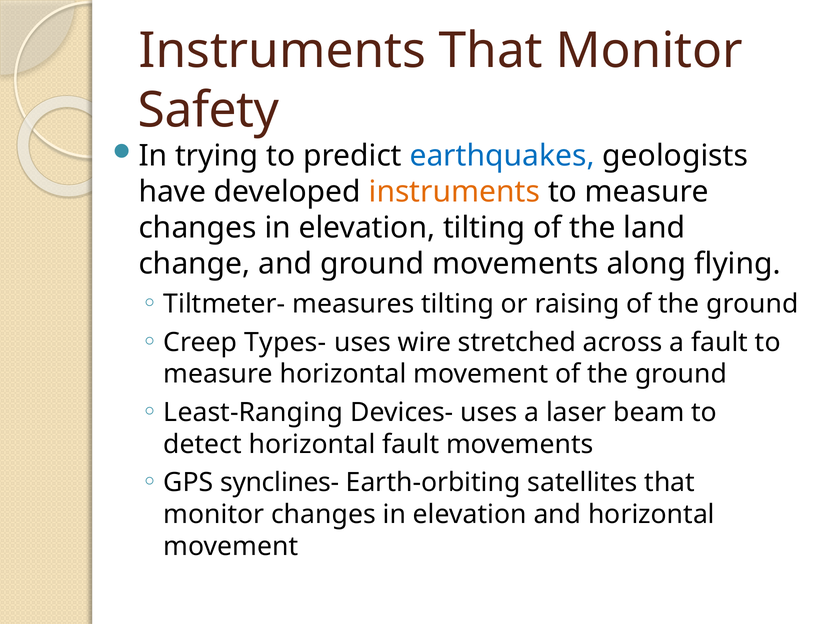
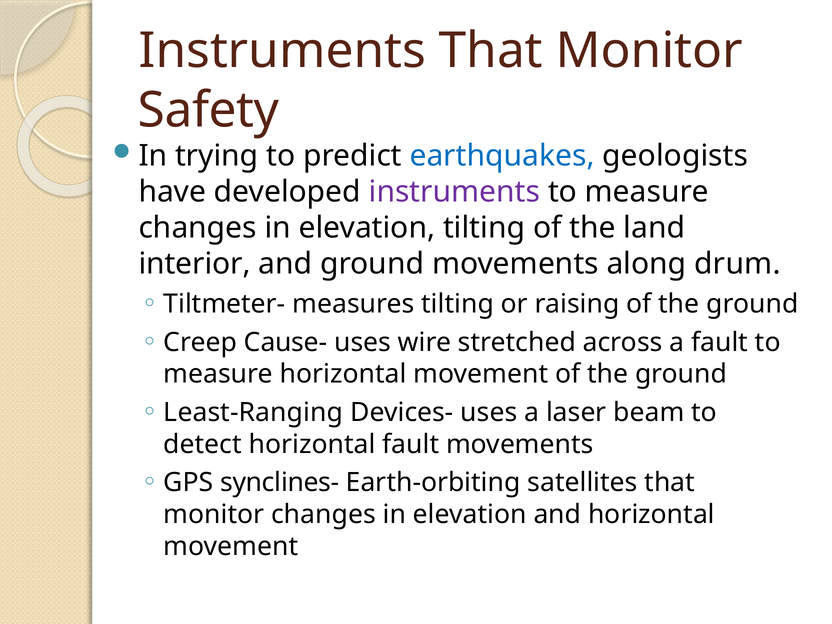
instruments at (454, 192) colour: orange -> purple
change: change -> interior
flying: flying -> drum
Types-: Types- -> Cause-
